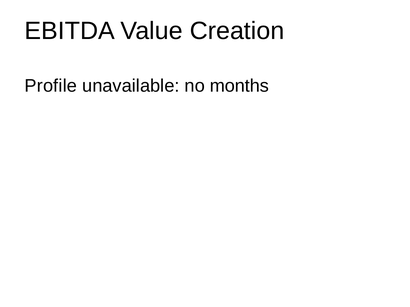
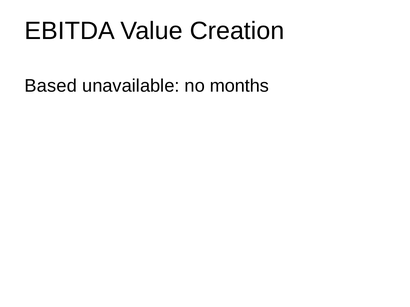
Profile: Profile -> Based
